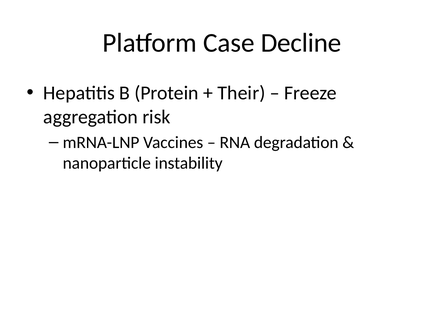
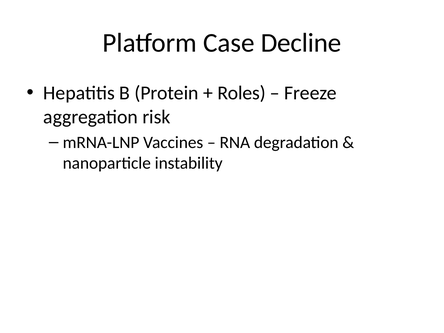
Their: Their -> Roles
